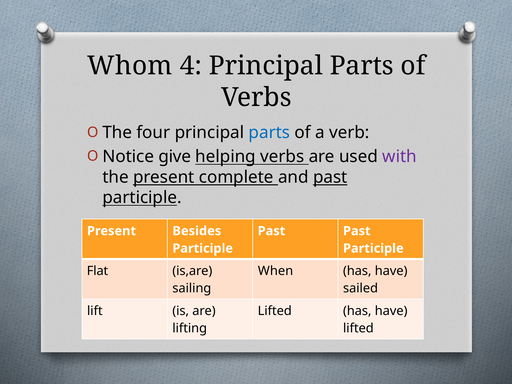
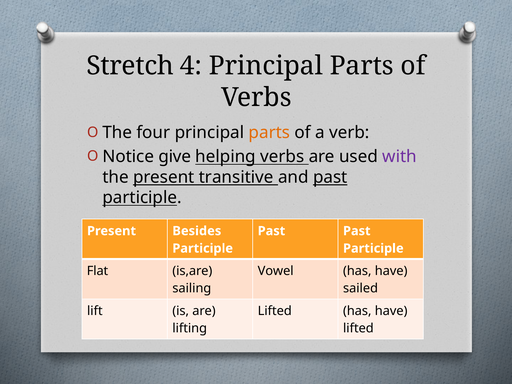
Whom: Whom -> Stretch
parts at (269, 133) colour: blue -> orange
complete: complete -> transitive
When: When -> Vowel
